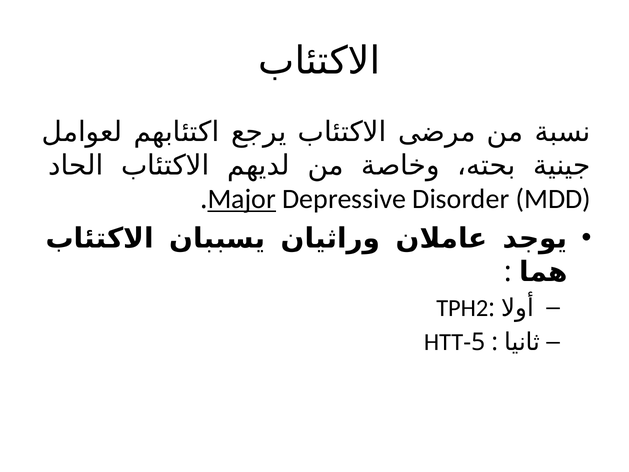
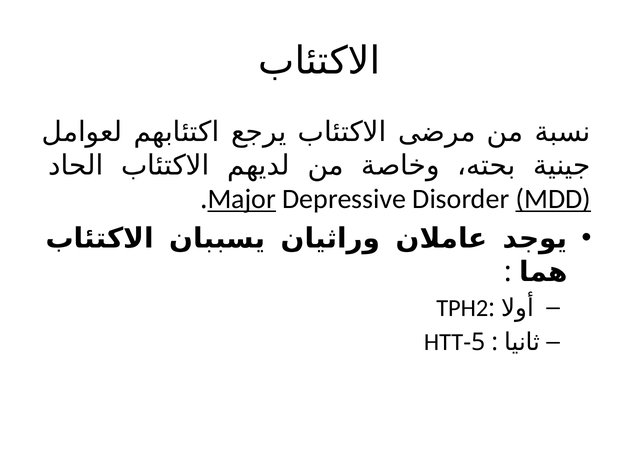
MDD underline: none -> present
